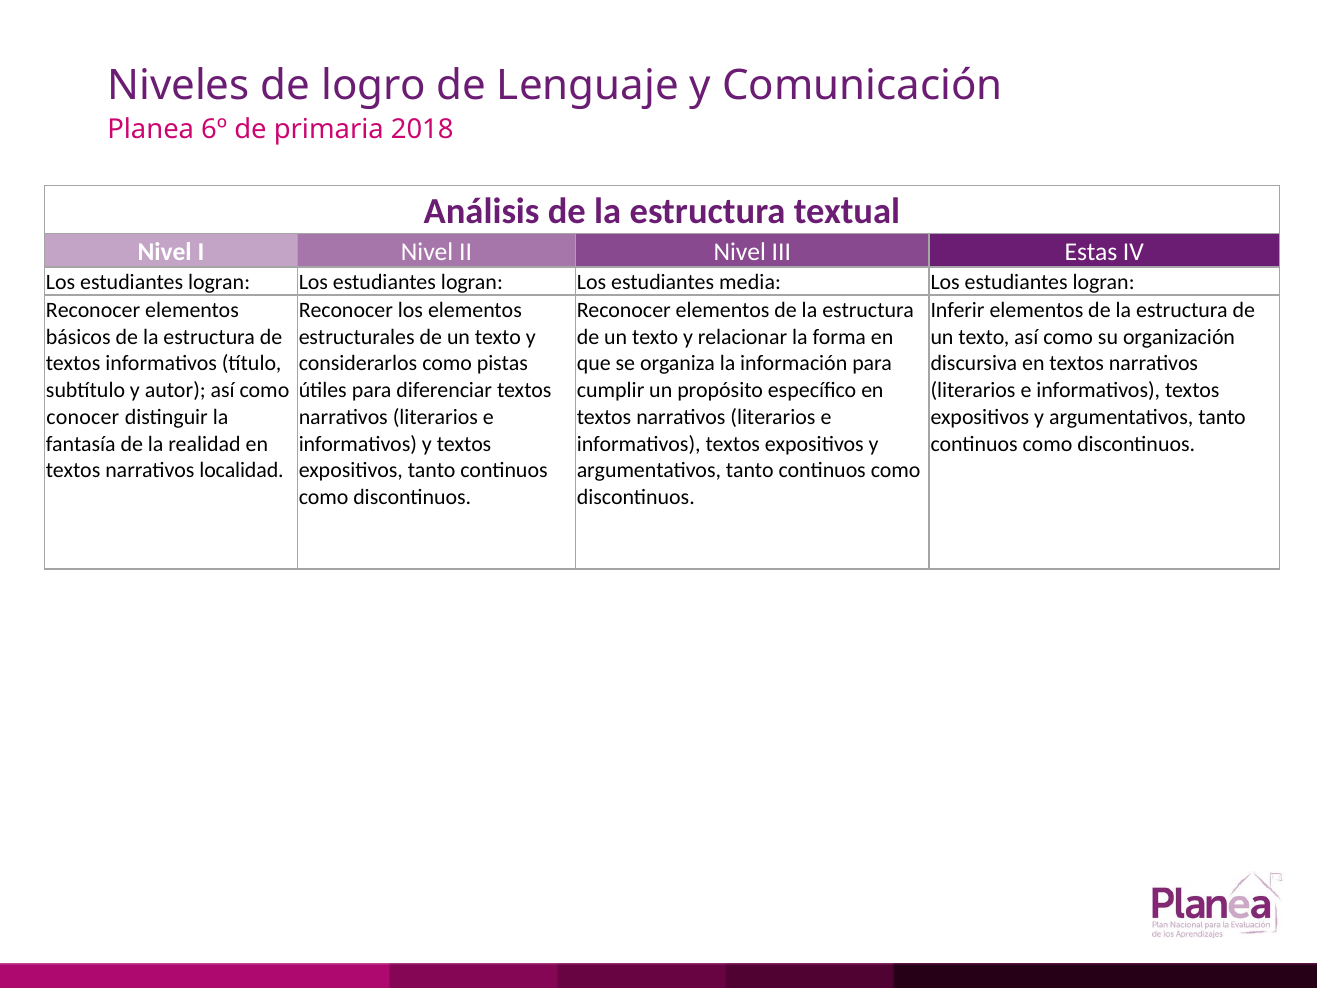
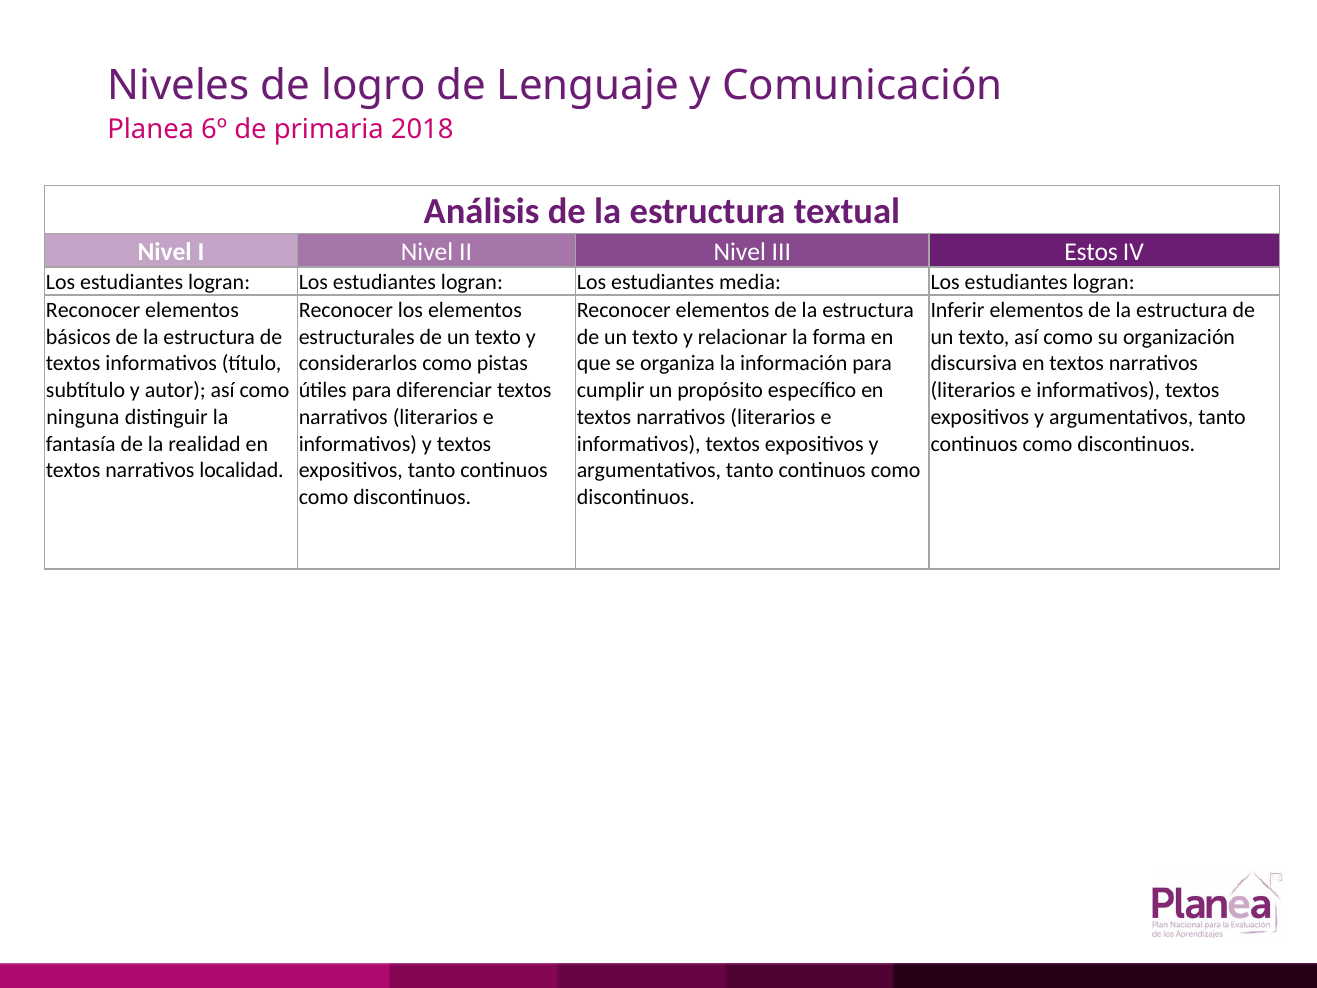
Estas: Estas -> Estos
conocer: conocer -> ninguna
